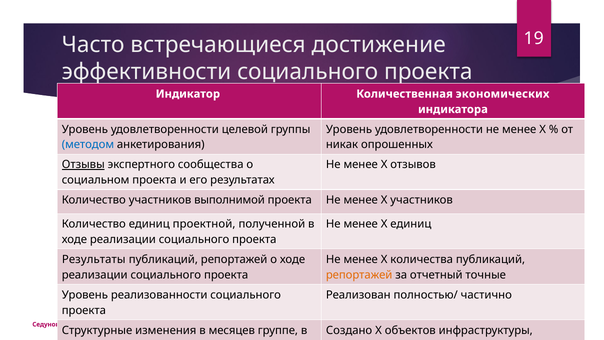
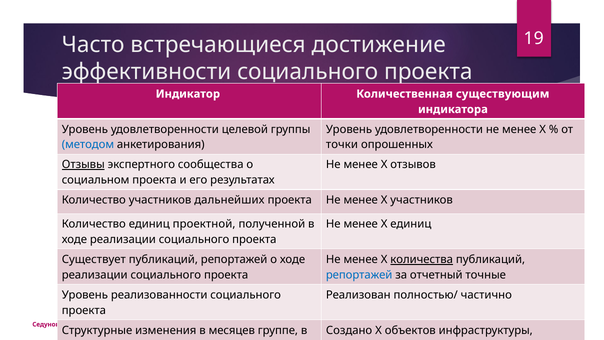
экономических: экономических -> существующим
никак: никак -> точки
выполнимой: выполнимой -> дальнейших
Результаты: Результаты -> Существует
количества underline: none -> present
репортажей at (359, 275) colour: orange -> blue
